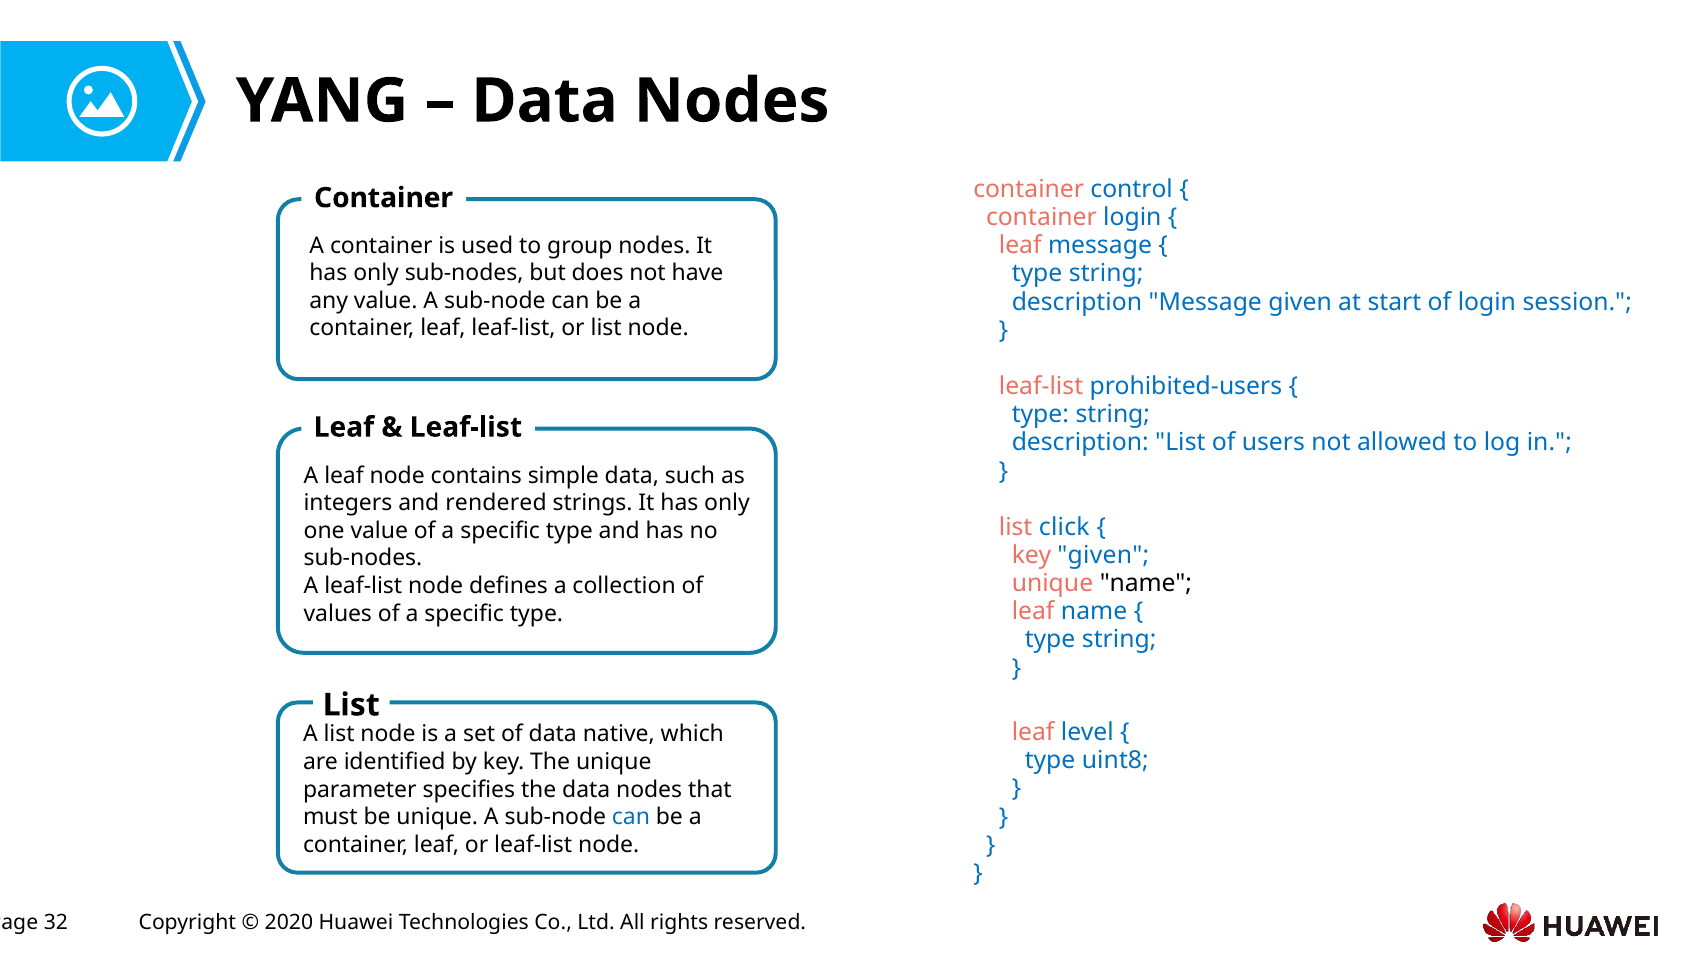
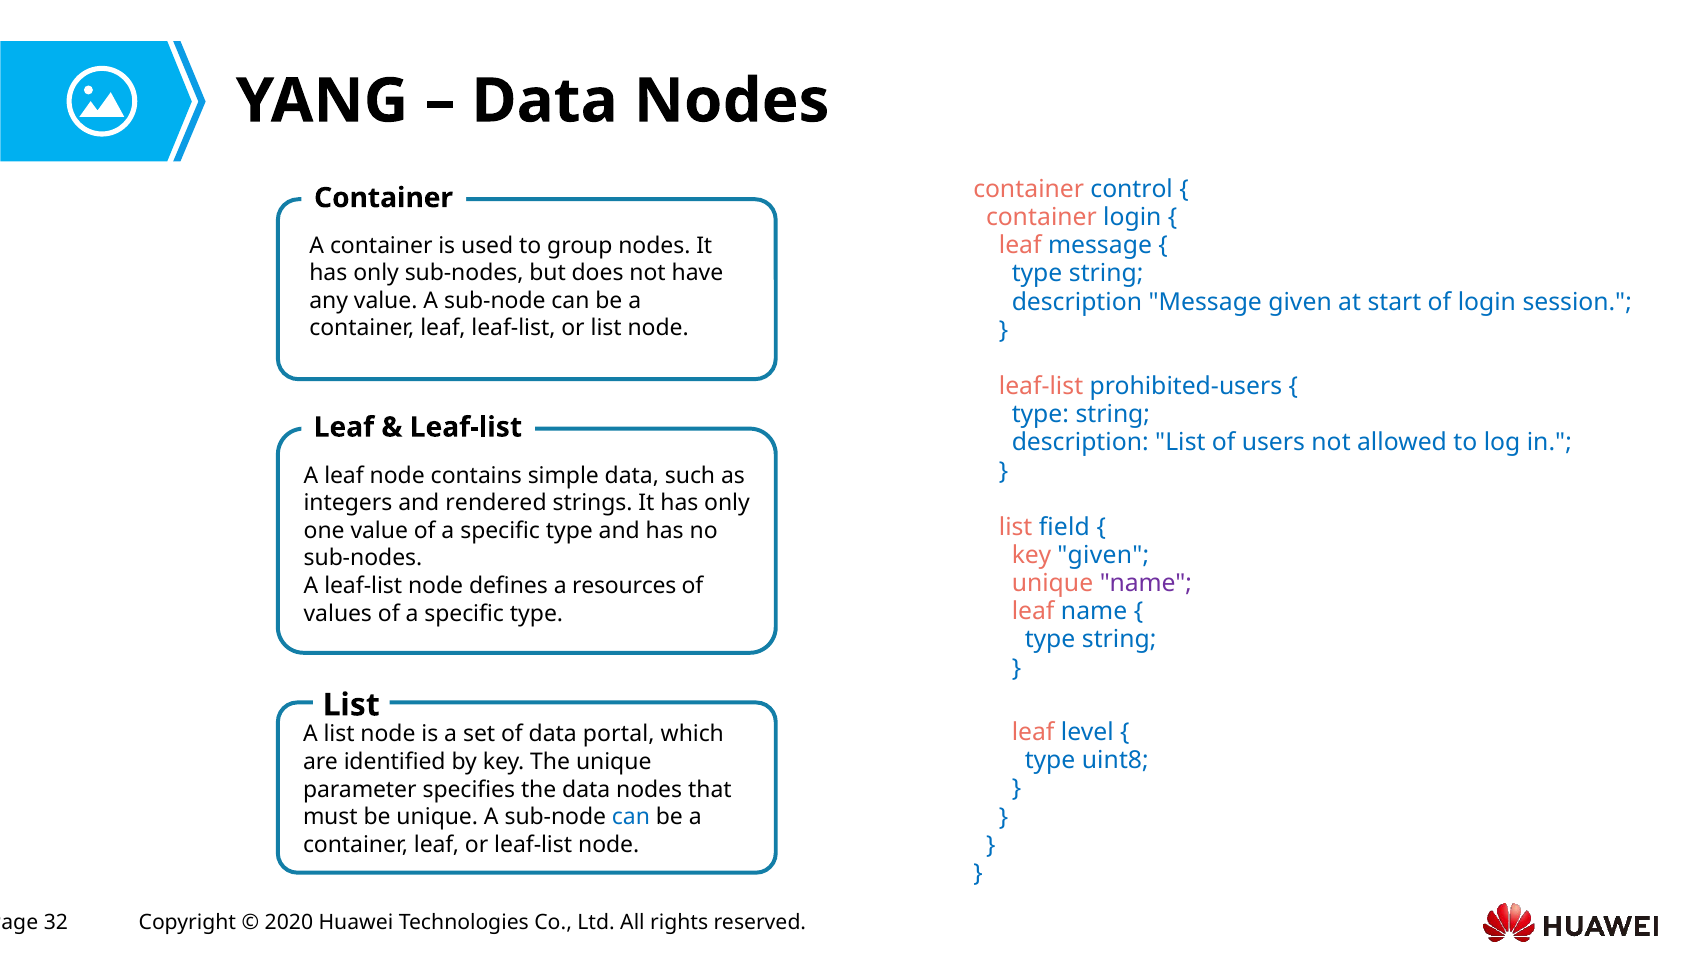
click: click -> field
name at (1146, 584) colour: black -> purple
collection: collection -> resources
native: native -> portal
